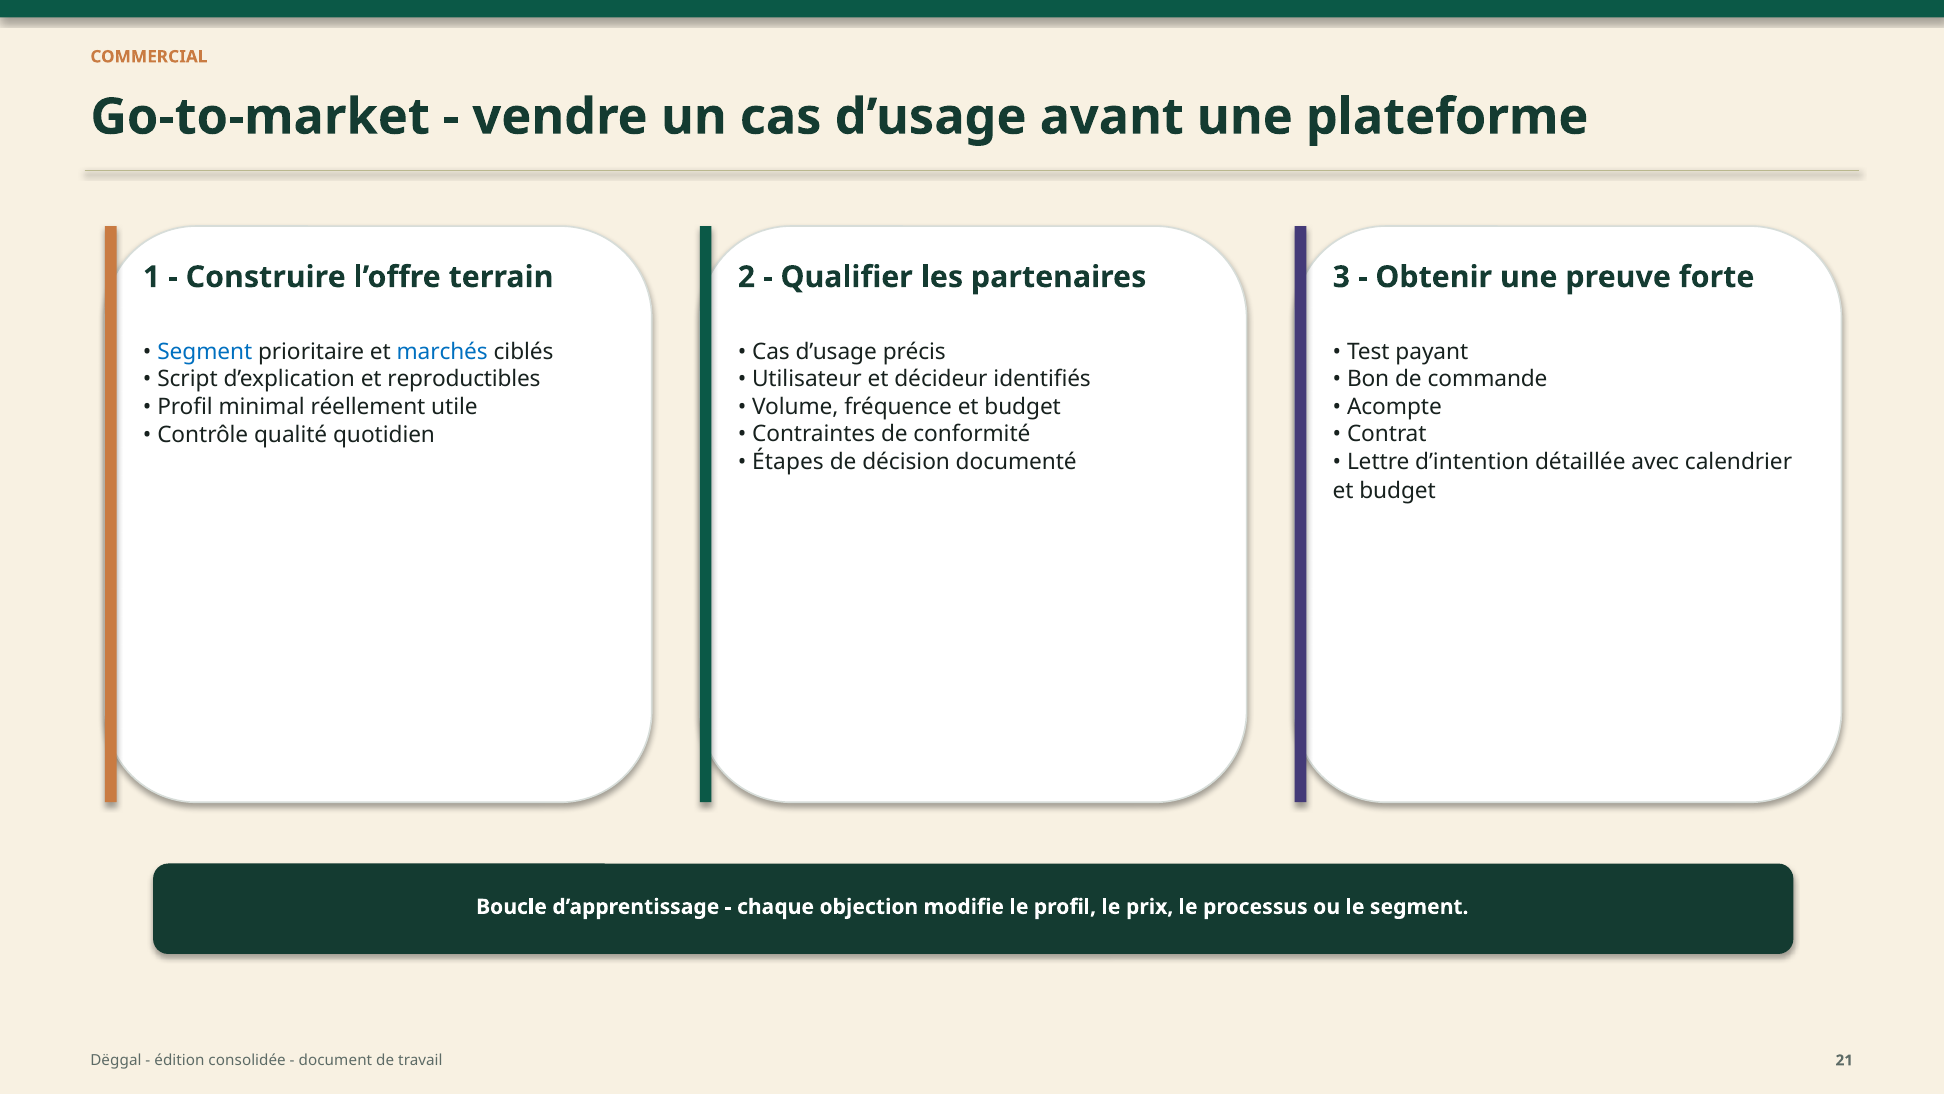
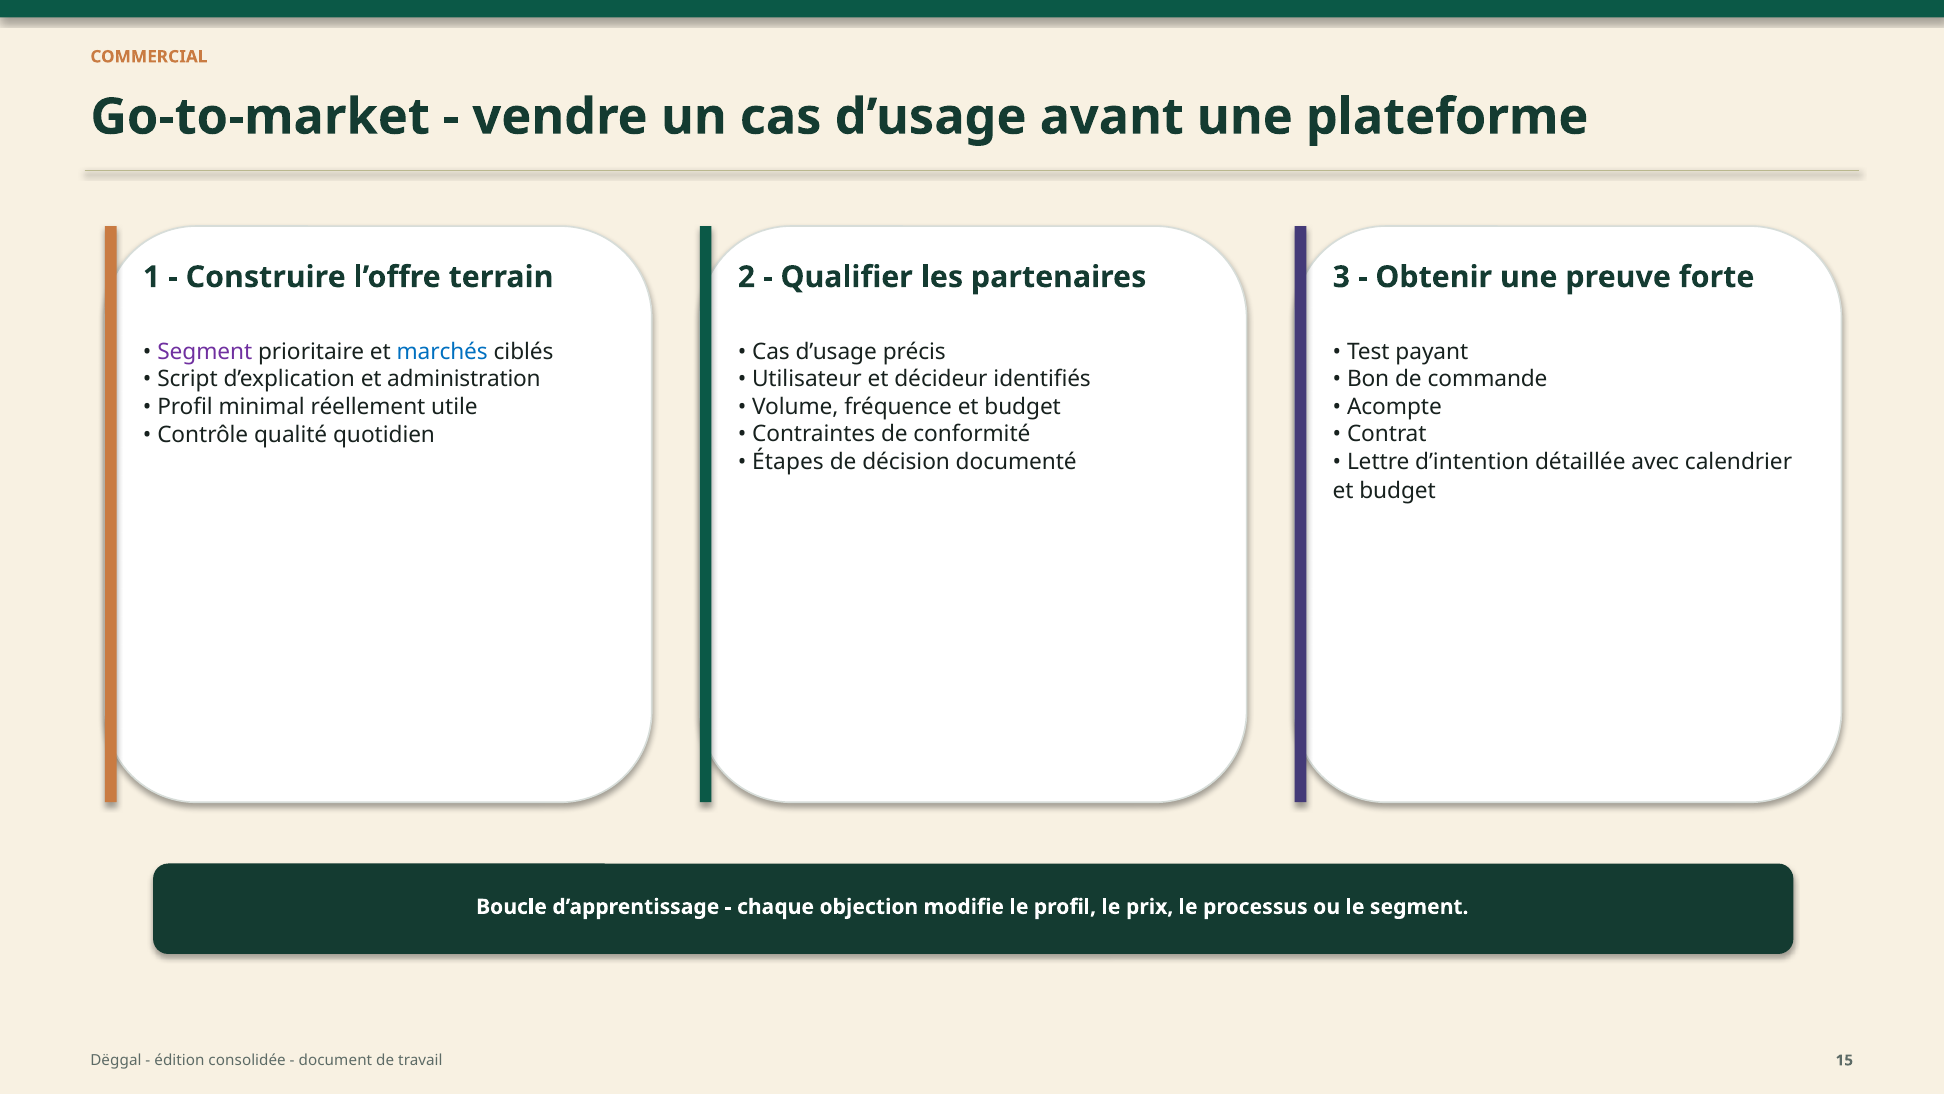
Segment at (205, 352) colour: blue -> purple
reproductibles: reproductibles -> administration
21: 21 -> 15
